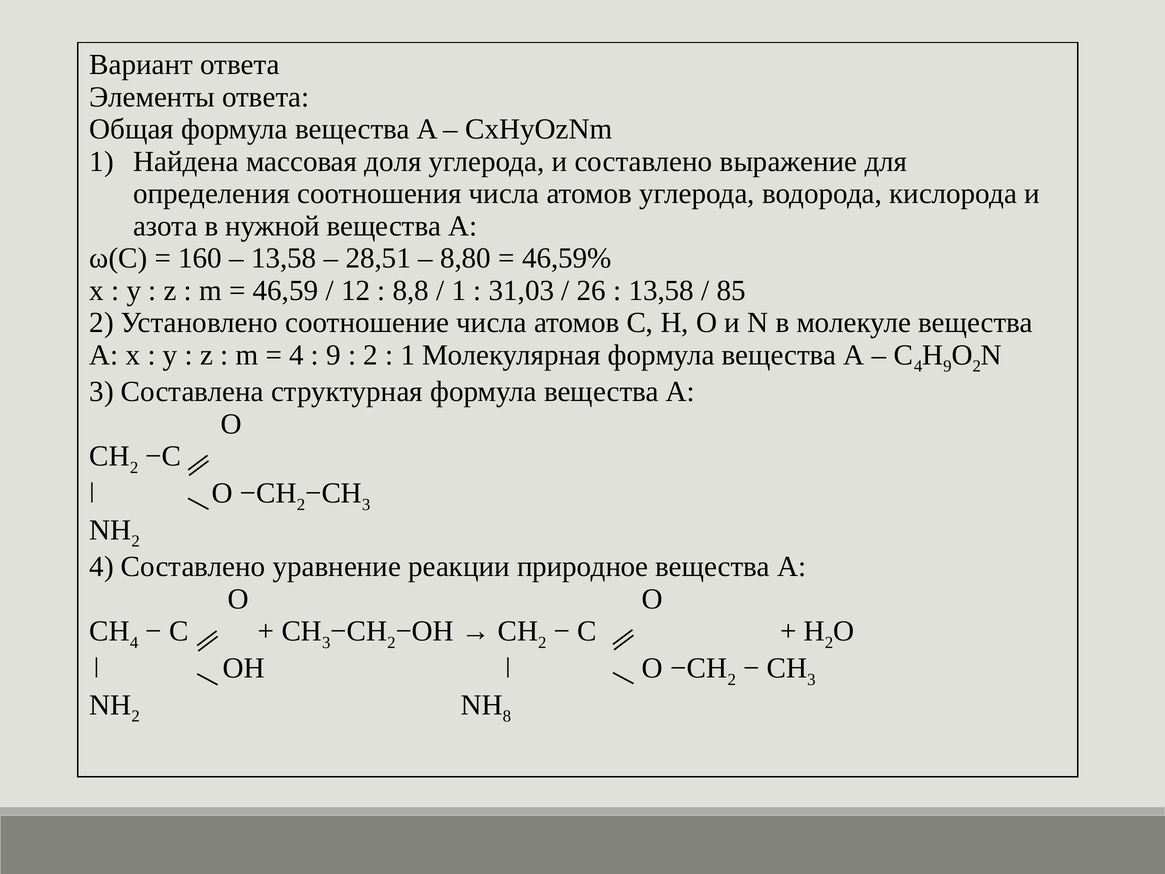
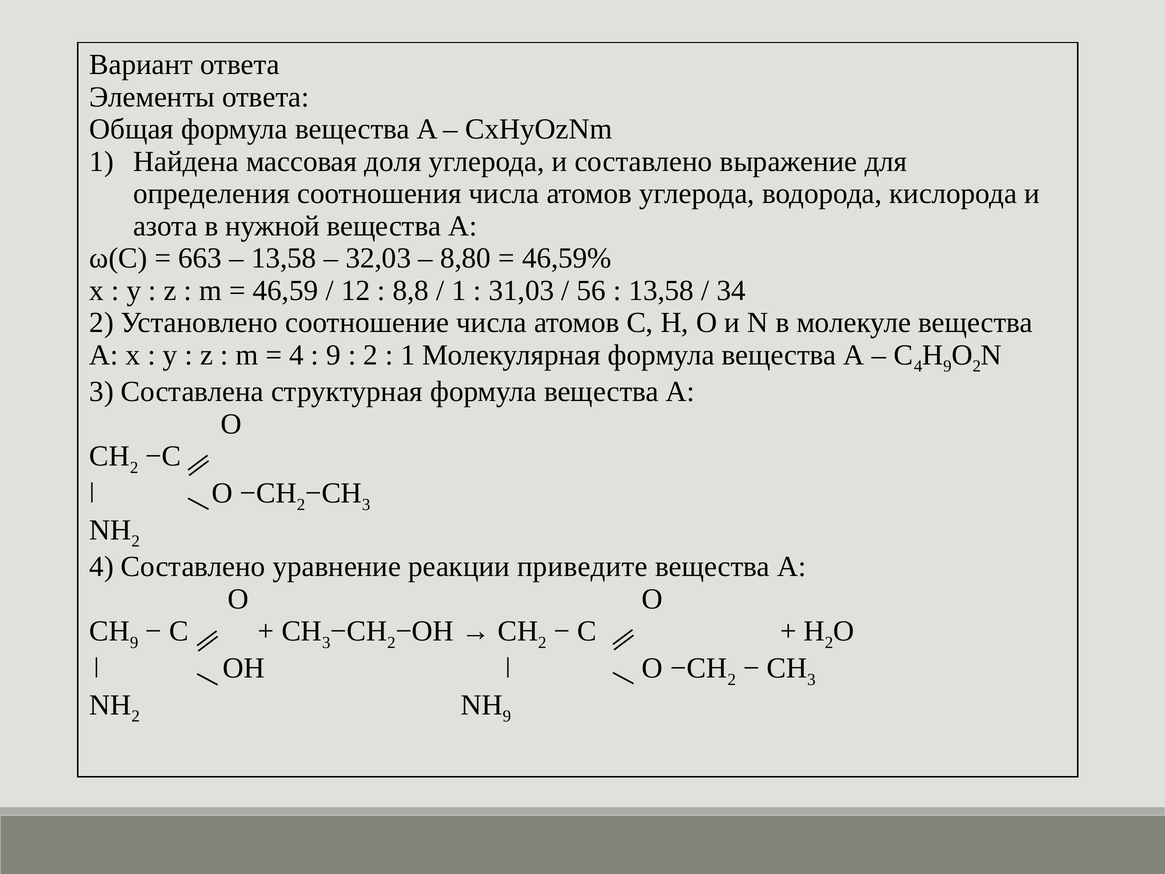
160: 160 -> 663
28,51: 28,51 -> 32,03
26: 26 -> 56
85: 85 -> 34
природное: природное -> приведите
4 at (134, 642): 4 -> 9
8 at (507, 716): 8 -> 9
